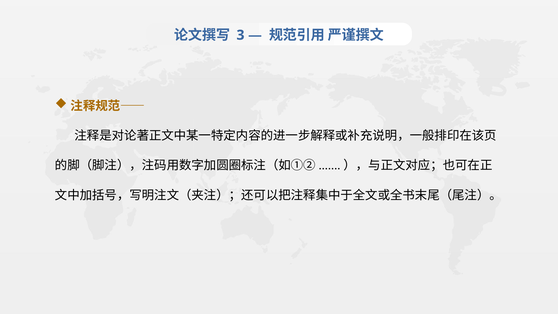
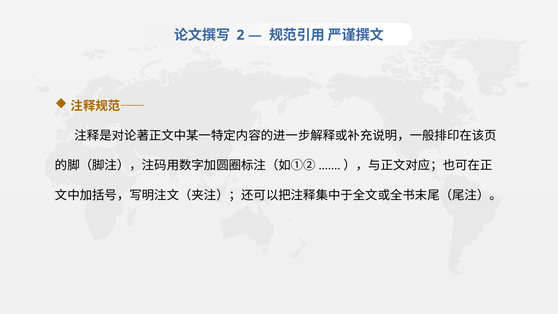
3: 3 -> 2
